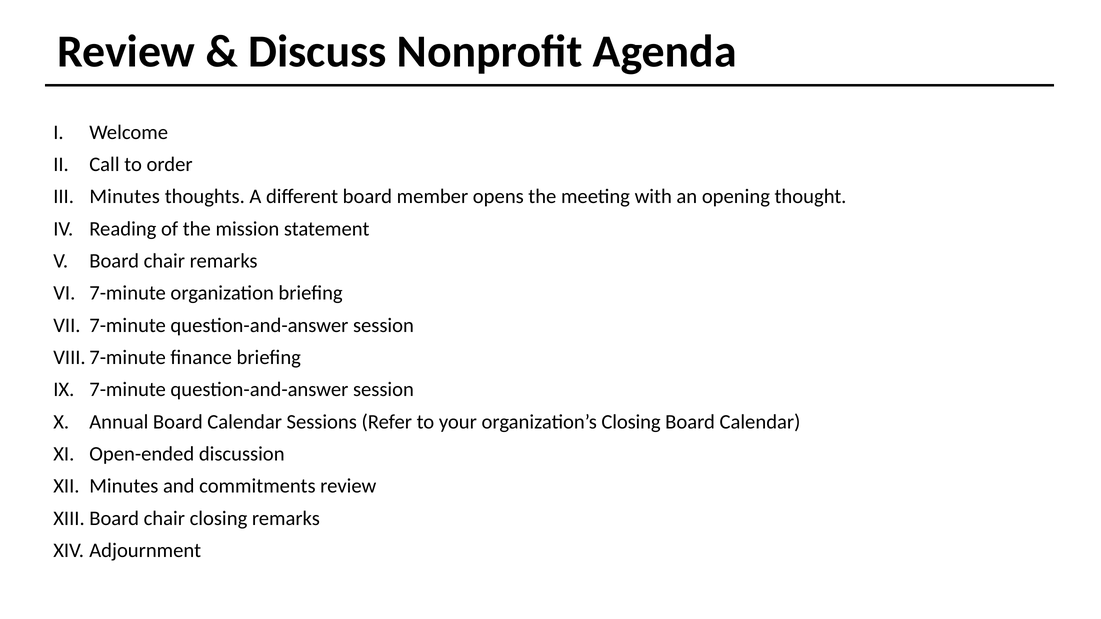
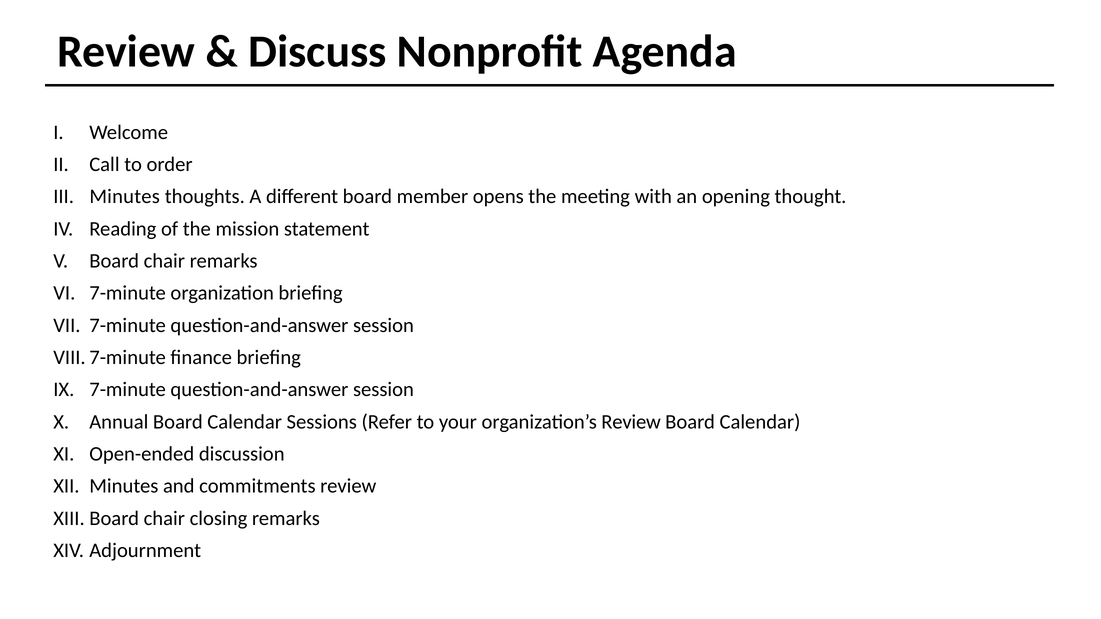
organization’s Closing: Closing -> Review
